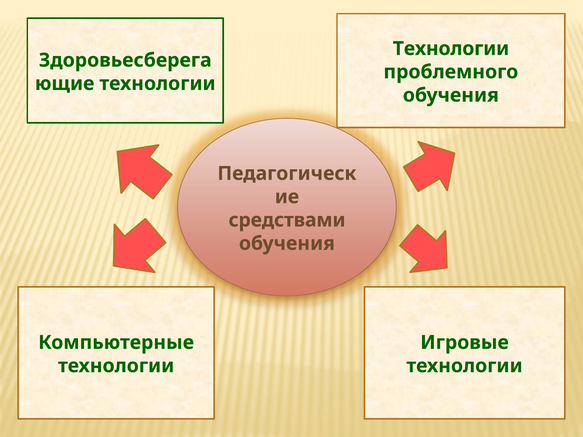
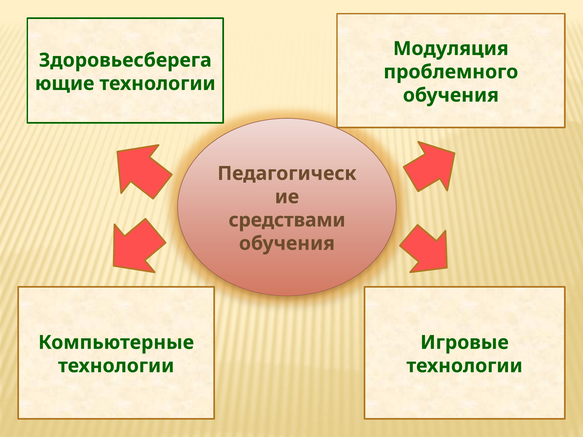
Технологии at (451, 49): Технологии -> Модуляция
